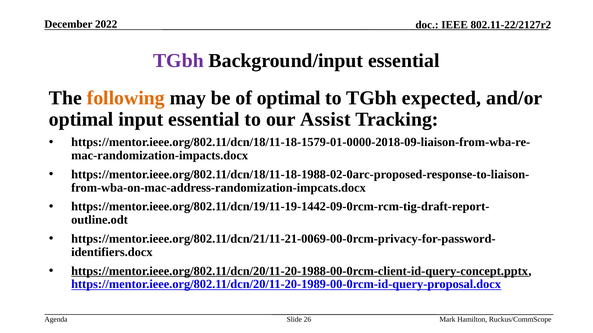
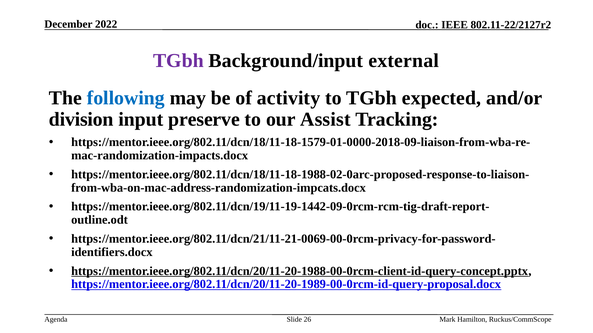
Background/input essential: essential -> external
following colour: orange -> blue
of optimal: optimal -> activity
optimal at (81, 119): optimal -> division
input essential: essential -> preserve
